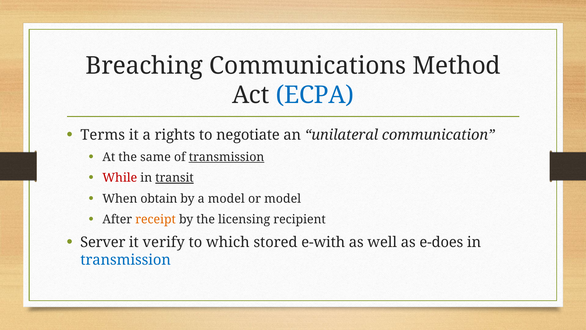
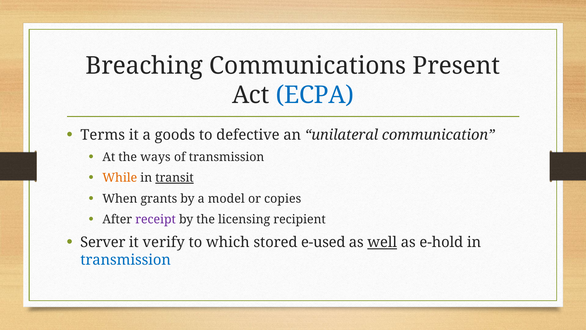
Method: Method -> Present
rights: rights -> goods
negotiate: negotiate -> defective
same: same -> ways
transmission at (227, 157) underline: present -> none
While colour: red -> orange
obtain: obtain -> grants
or model: model -> copies
receipt colour: orange -> purple
e-with: e-with -> e-used
well underline: none -> present
e-does: e-does -> e-hold
